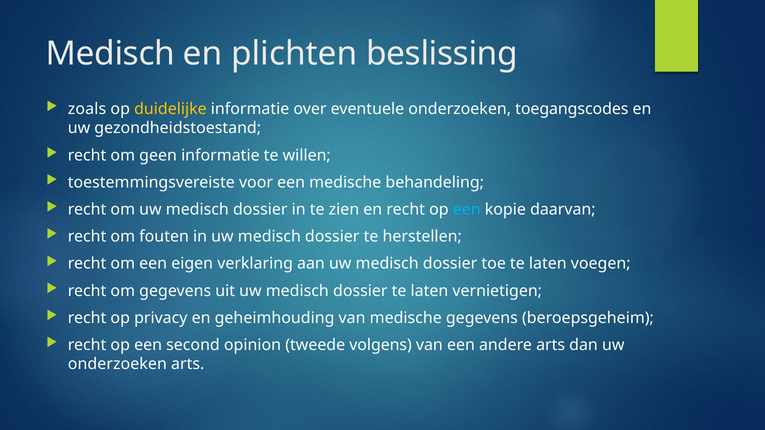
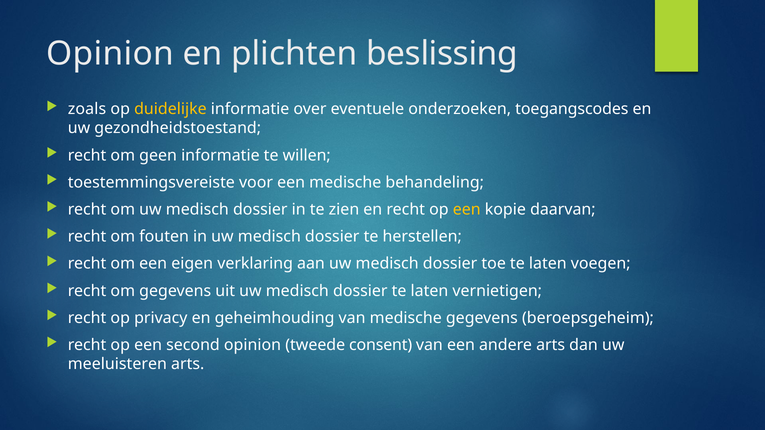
Medisch at (110, 54): Medisch -> Opinion
een at (467, 210) colour: light blue -> yellow
volgens: volgens -> consent
onderzoeken at (117, 364): onderzoeken -> meeluisteren
